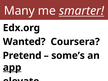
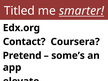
Many: Many -> Titled
Wanted: Wanted -> Contact
app underline: present -> none
